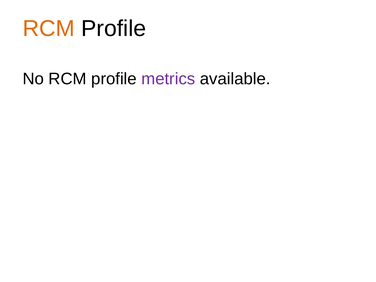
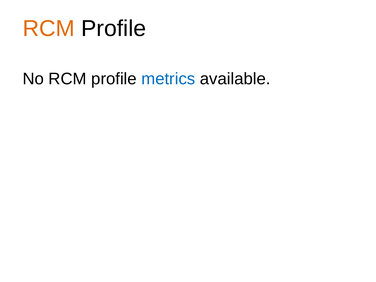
metrics colour: purple -> blue
